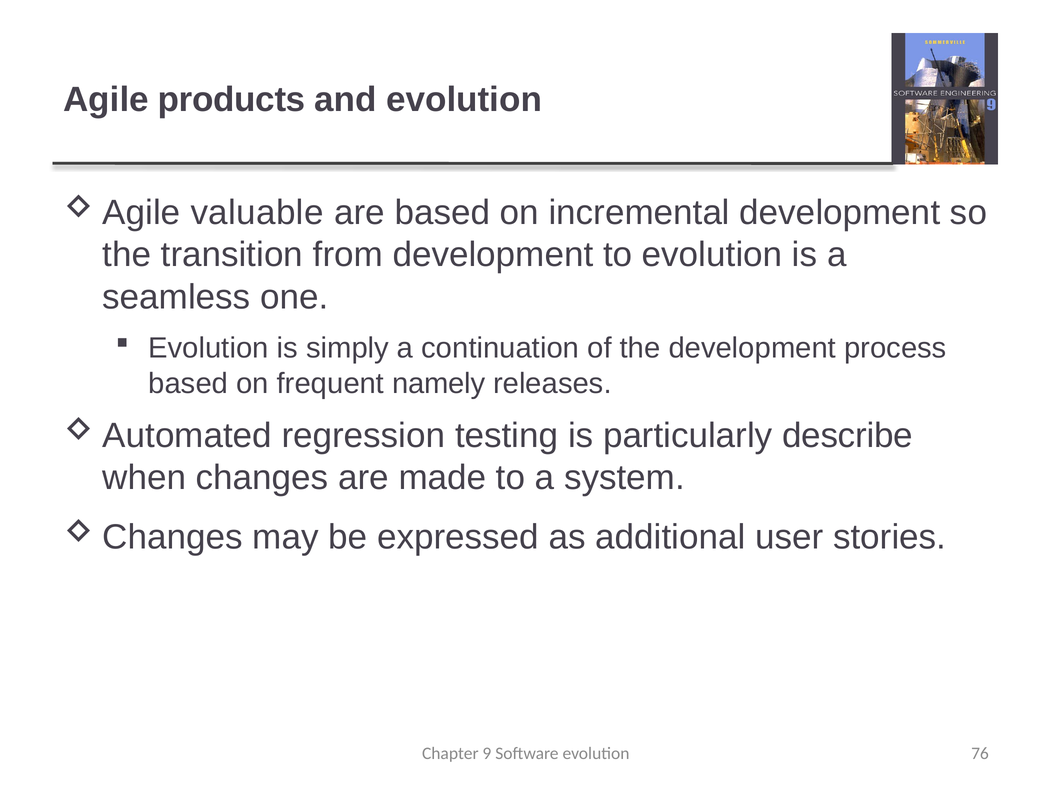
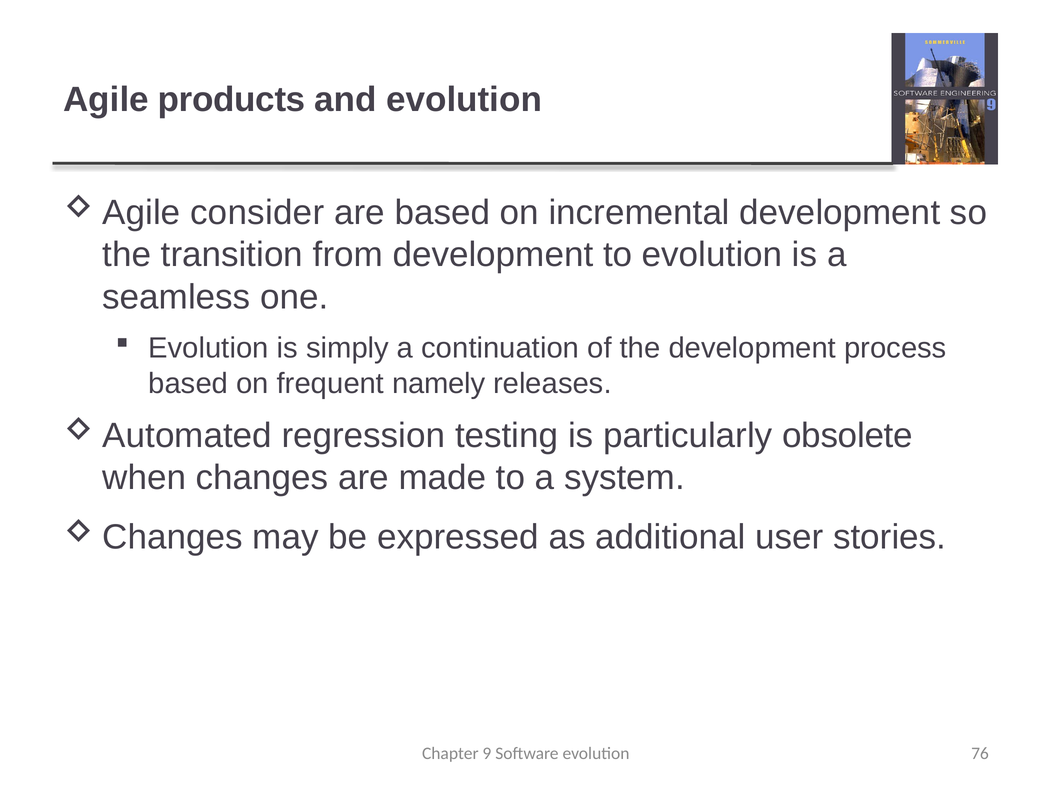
valuable: valuable -> consider
describe: describe -> obsolete
